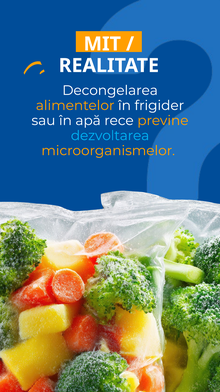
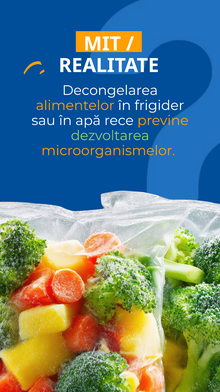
dezvoltarea colour: light blue -> light green
